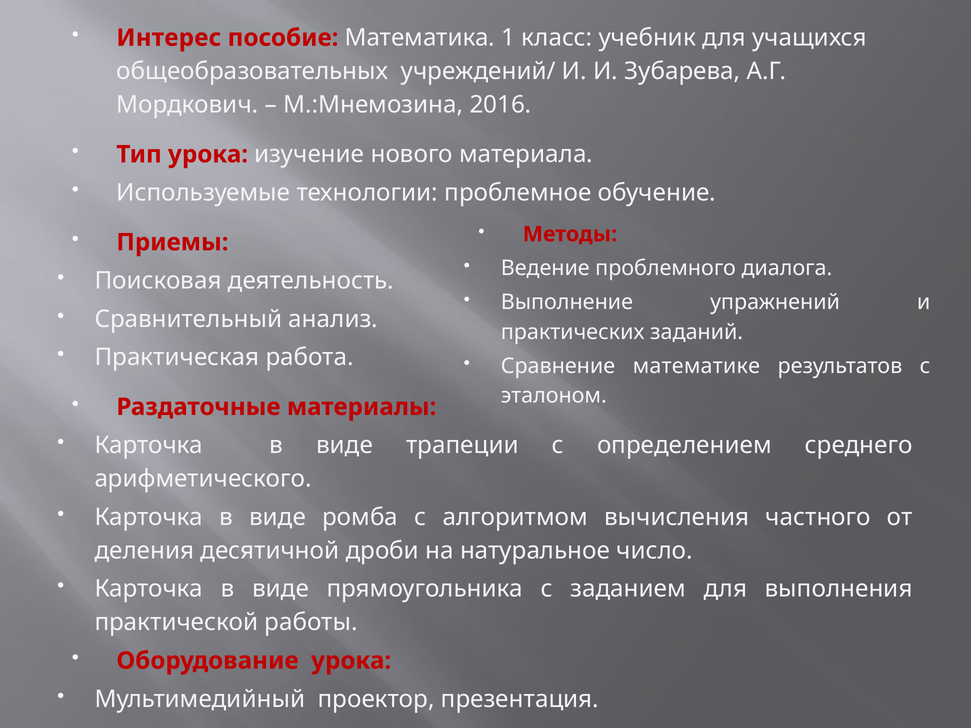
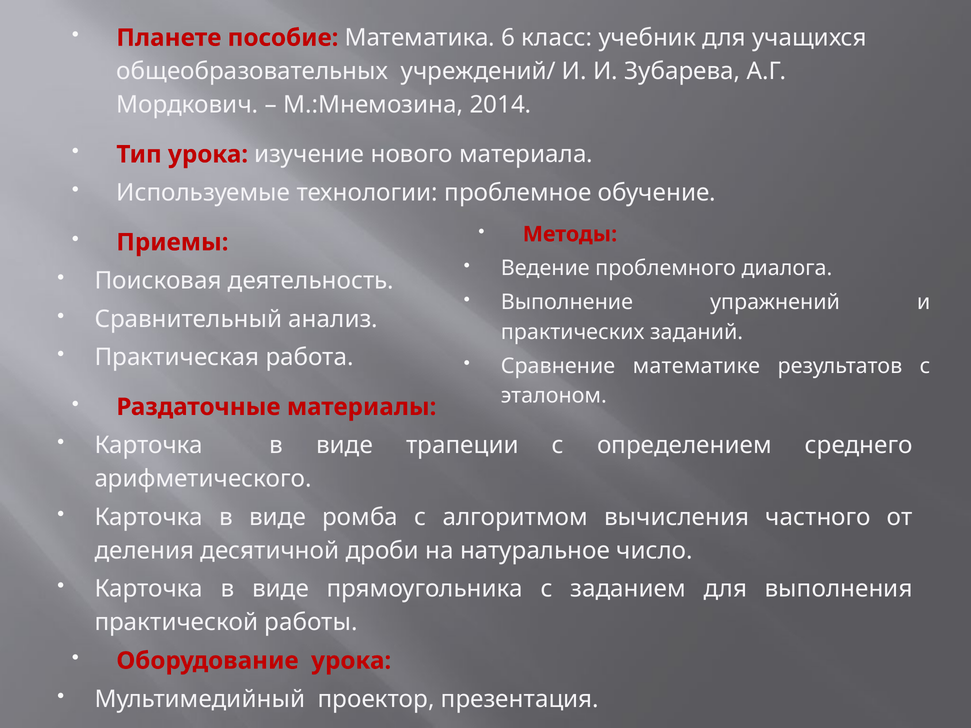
Интерес: Интерес -> Планете
1: 1 -> 6
2016: 2016 -> 2014
